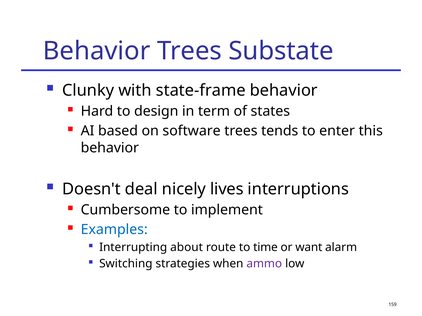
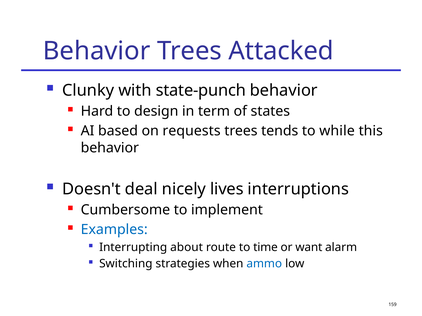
Substate: Substate -> Attacked
state-frame: state-frame -> state-punch
software: software -> requests
enter: enter -> while
ammo colour: purple -> blue
